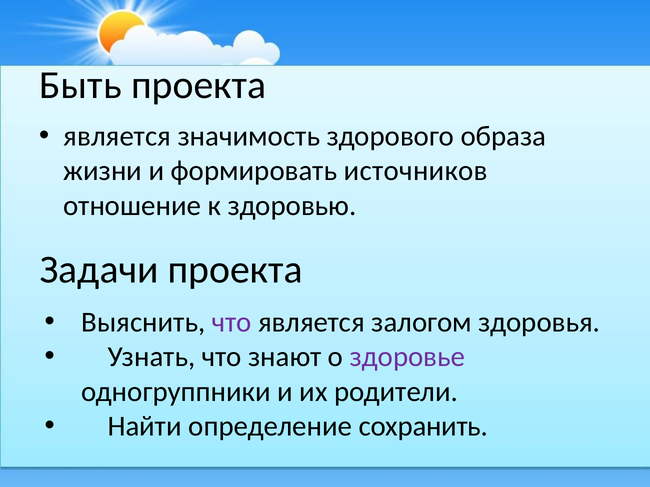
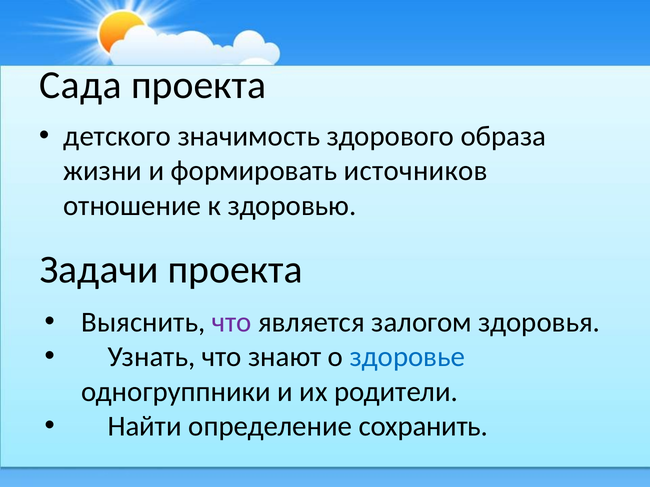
Быть: Быть -> Сада
является at (117, 136): является -> детского
здоровье colour: purple -> blue
